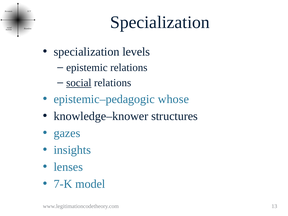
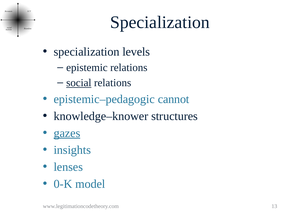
whose: whose -> cannot
gazes underline: none -> present
7-K: 7-K -> 0-K
